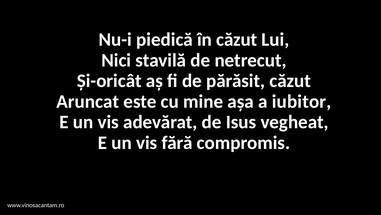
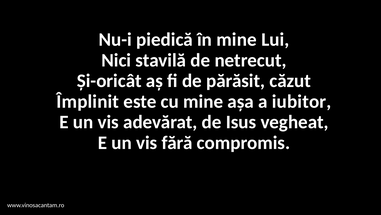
în căzut: căzut -> mine
Aruncat: Aruncat -> Împlinit
